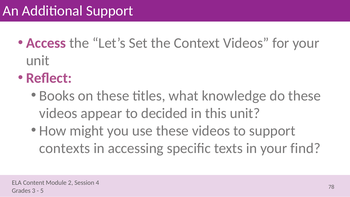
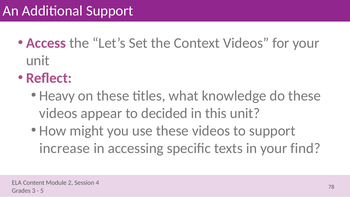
Books: Books -> Heavy
contexts: contexts -> increase
